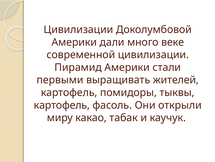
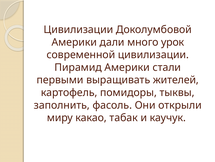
веке: веке -> урок
картофель at (62, 105): картофель -> заполнить
